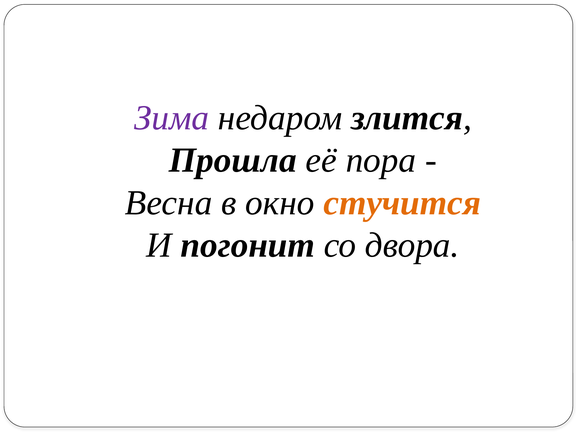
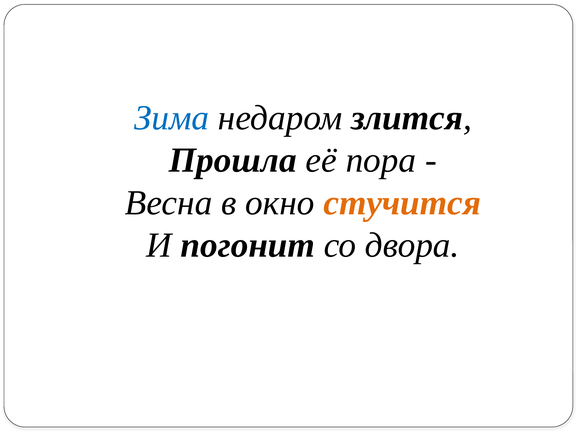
Зима colour: purple -> blue
